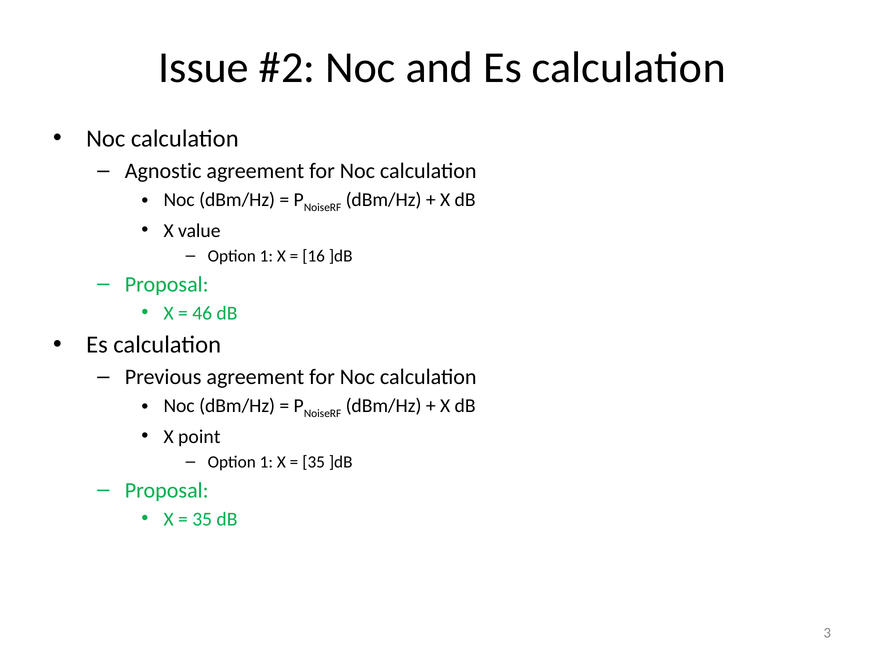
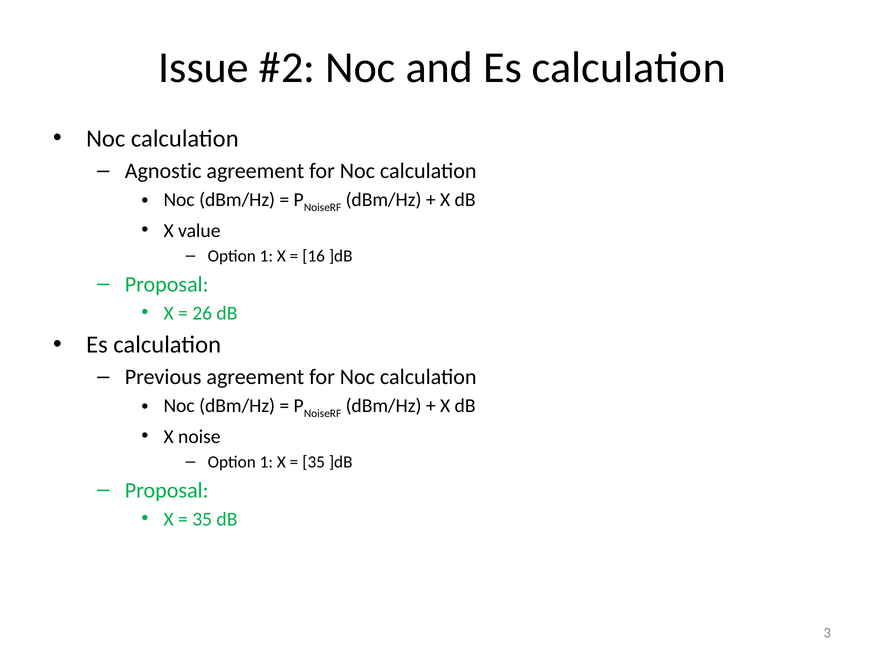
46: 46 -> 26
point: point -> noise
